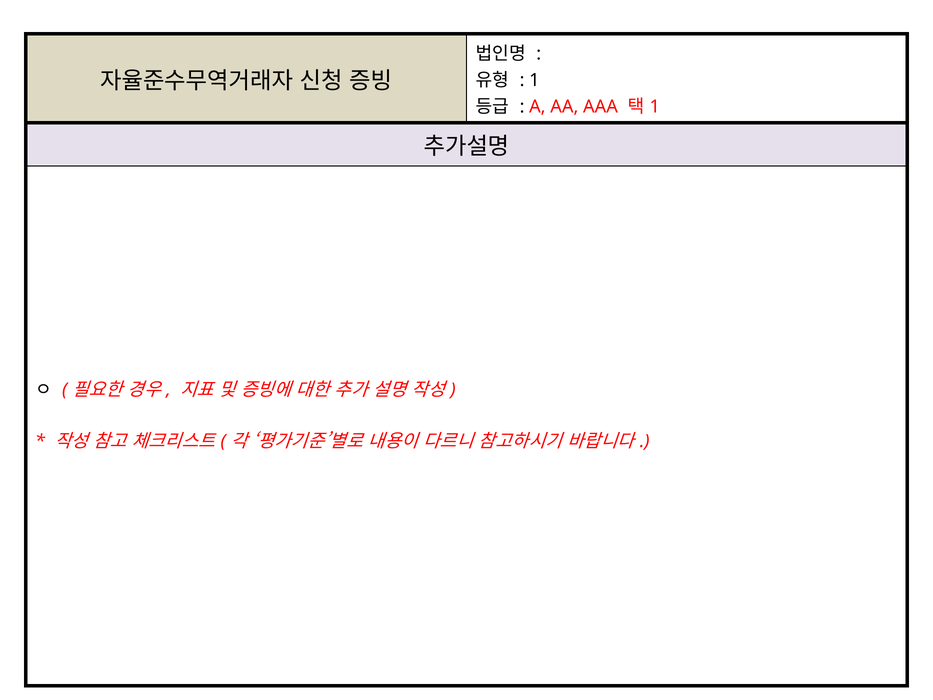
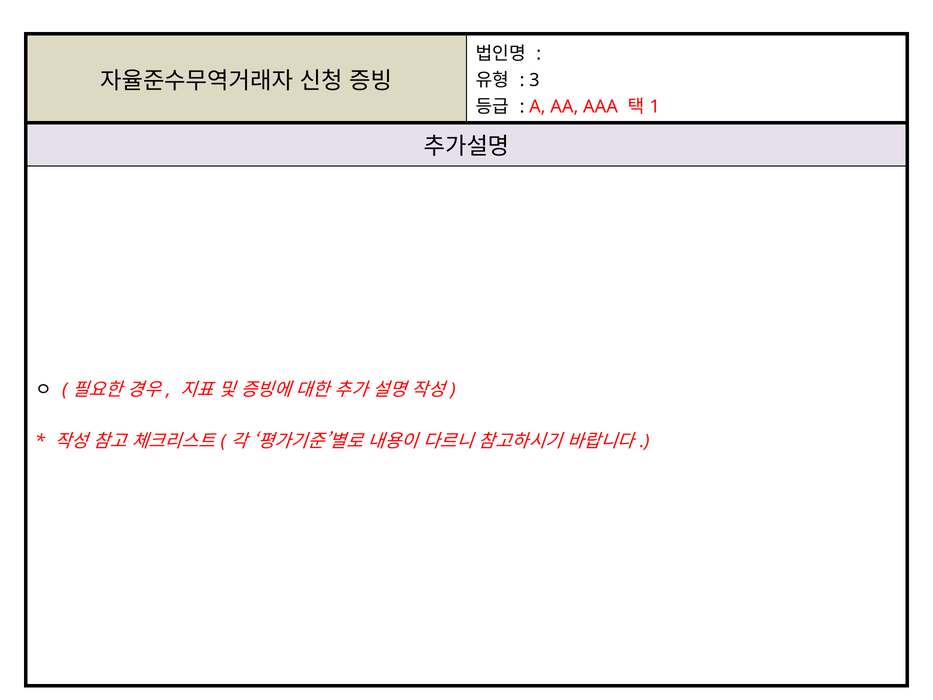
1 at (534, 80): 1 -> 3
